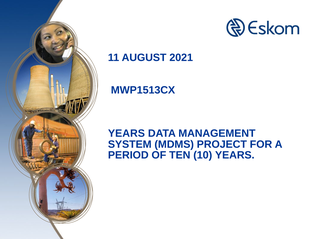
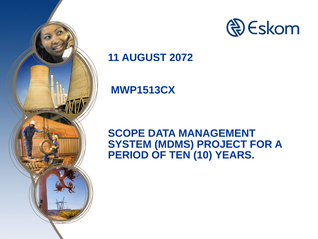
2021: 2021 -> 2072
YEARS at (126, 133): YEARS -> SCOPE
